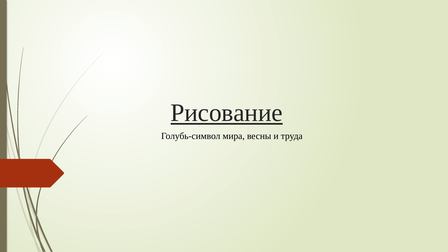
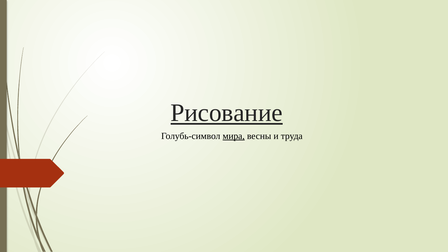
мира underline: none -> present
